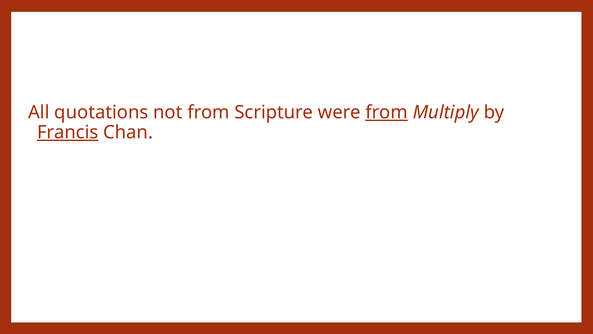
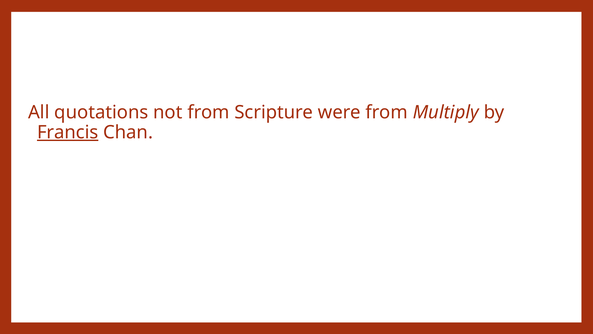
from at (387, 112) underline: present -> none
